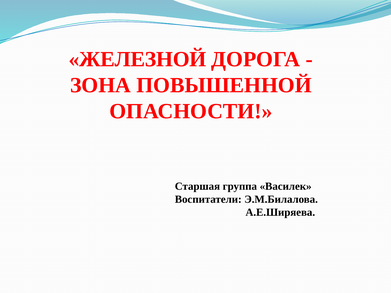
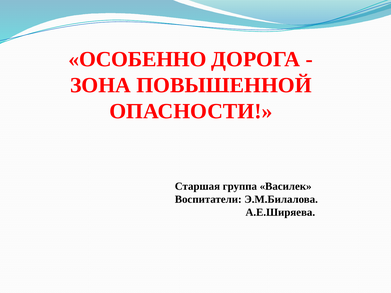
ЖЕЛЕЗНОЙ: ЖЕЛЕЗНОЙ -> ОСОБЕННО
